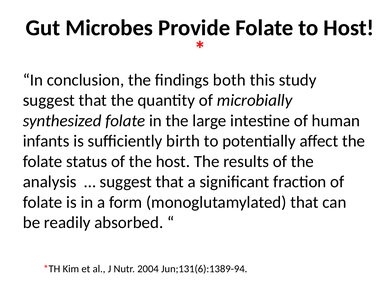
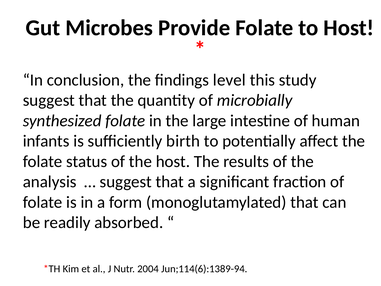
both: both -> level
Jun;131(6):1389-94: Jun;131(6):1389-94 -> Jun;114(6):1389-94
